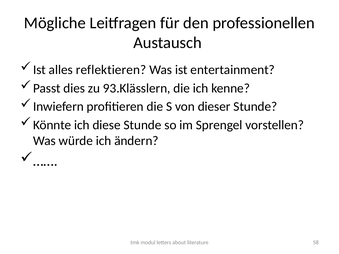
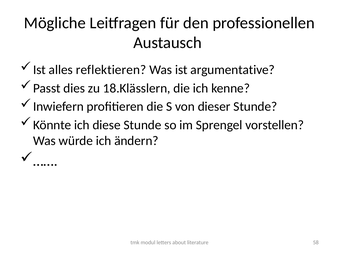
entertainment: entertainment -> argumentative
93.Klässlern: 93.Klässlern -> 18.Klässlern
